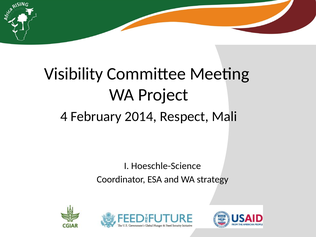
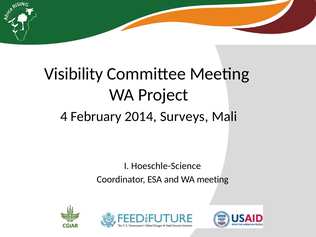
Respect: Respect -> Surveys
WA strategy: strategy -> meeting
